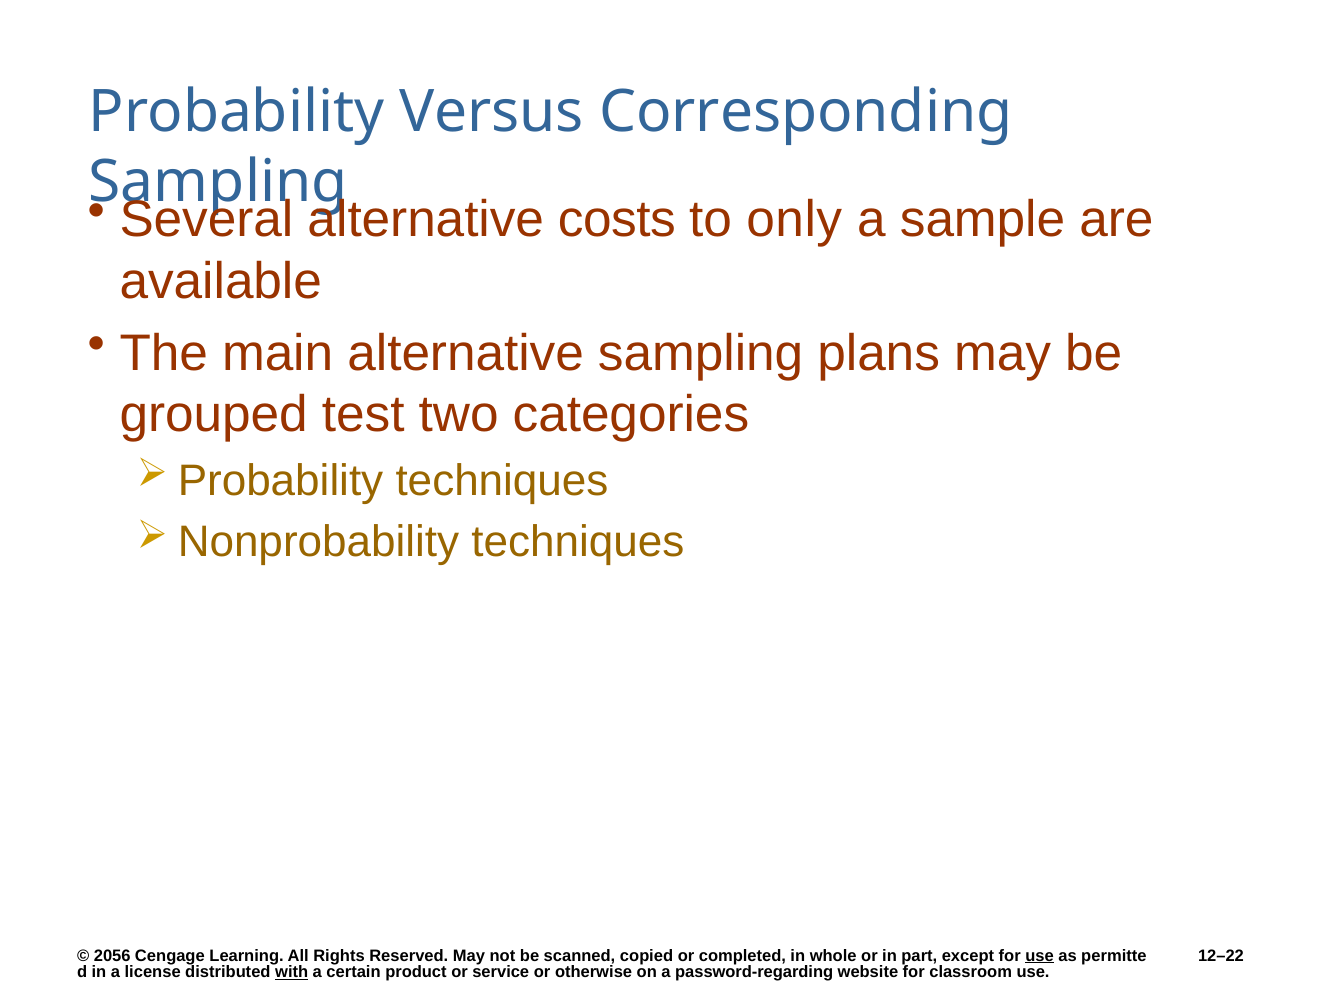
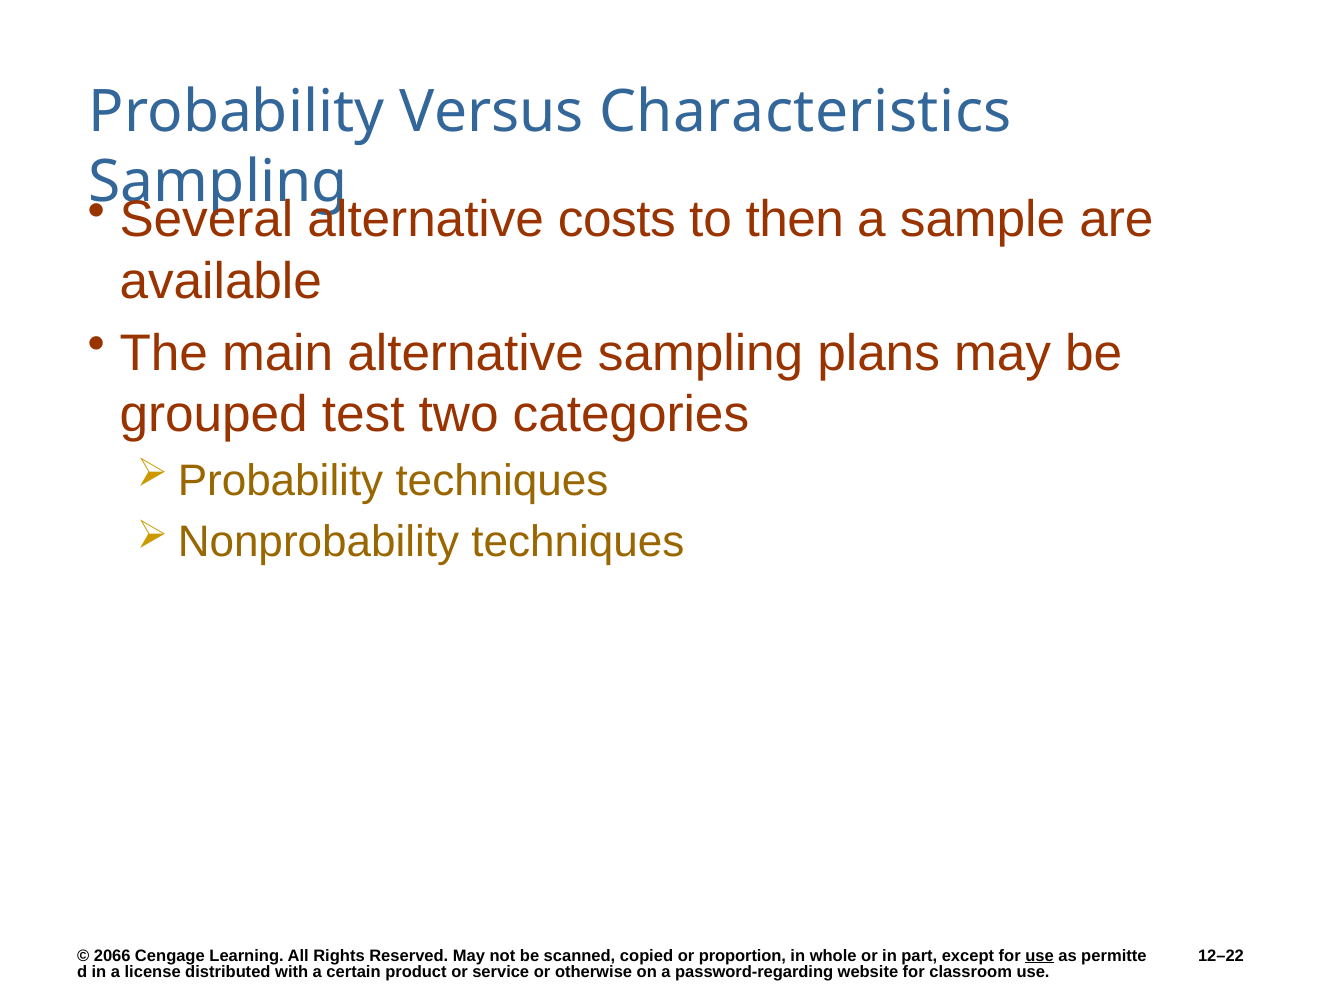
Corresponding: Corresponding -> Characteristics
only: only -> then
2056: 2056 -> 2066
completed: completed -> proportion
with underline: present -> none
